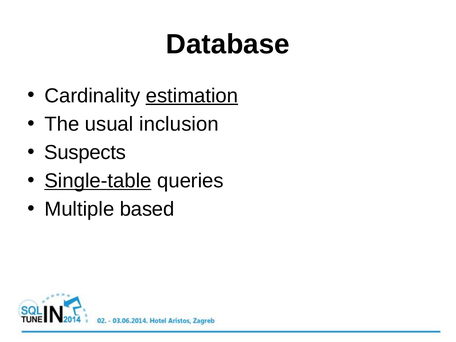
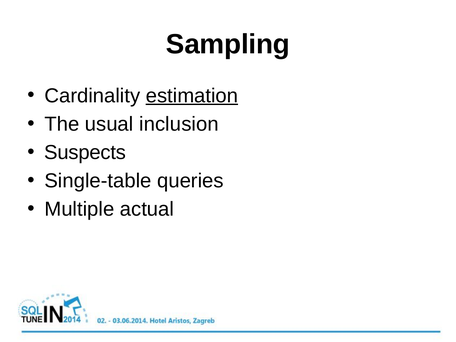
Database: Database -> Sampling
Single-table underline: present -> none
based: based -> actual
